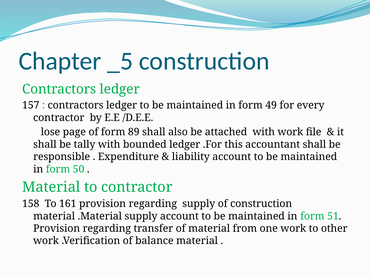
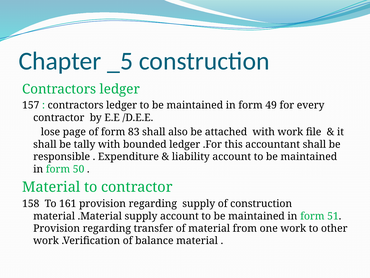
89: 89 -> 83
